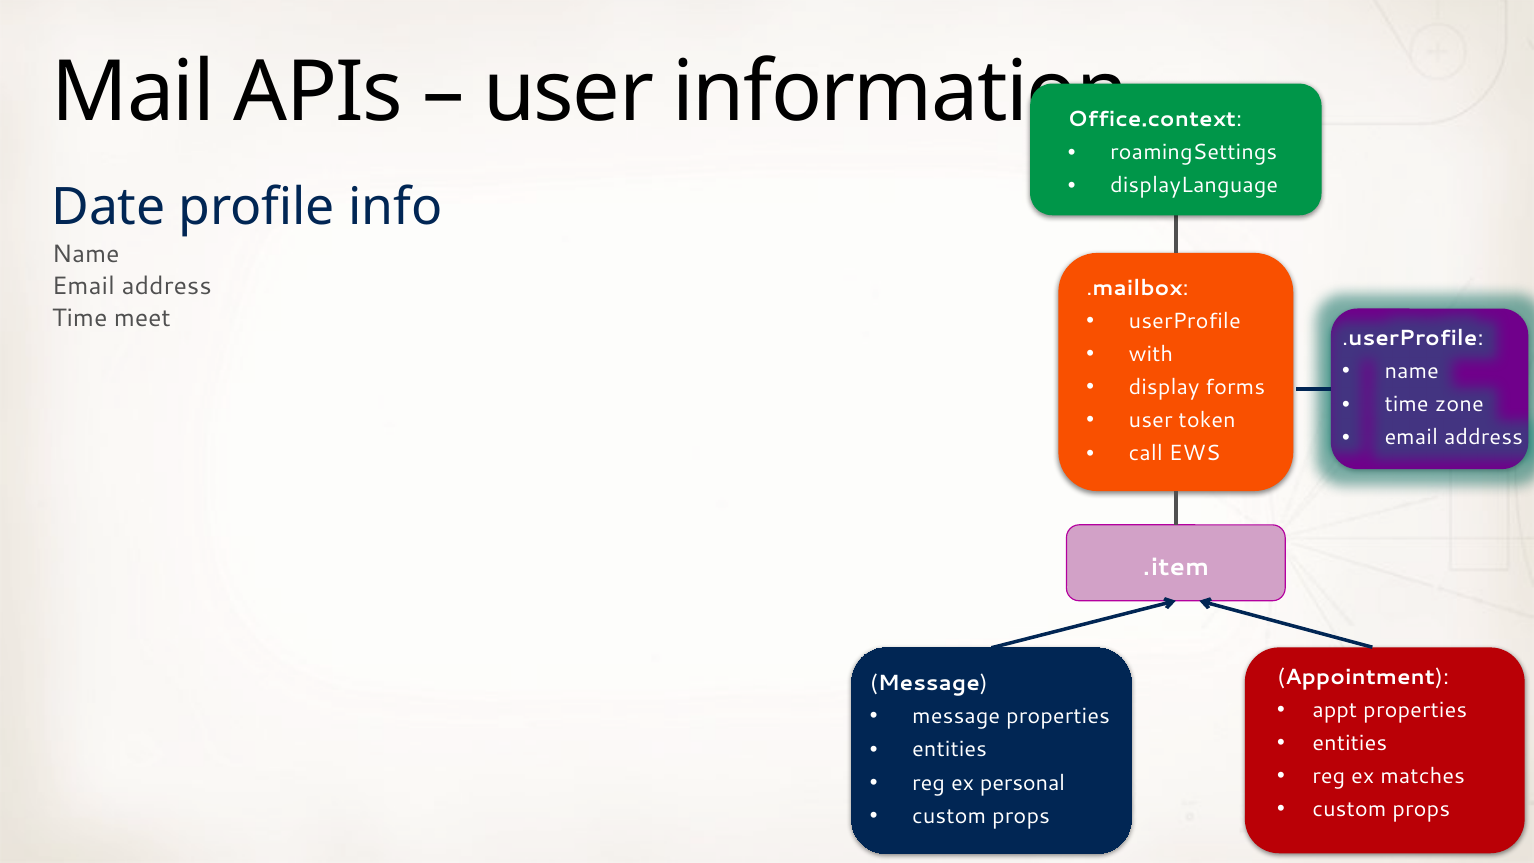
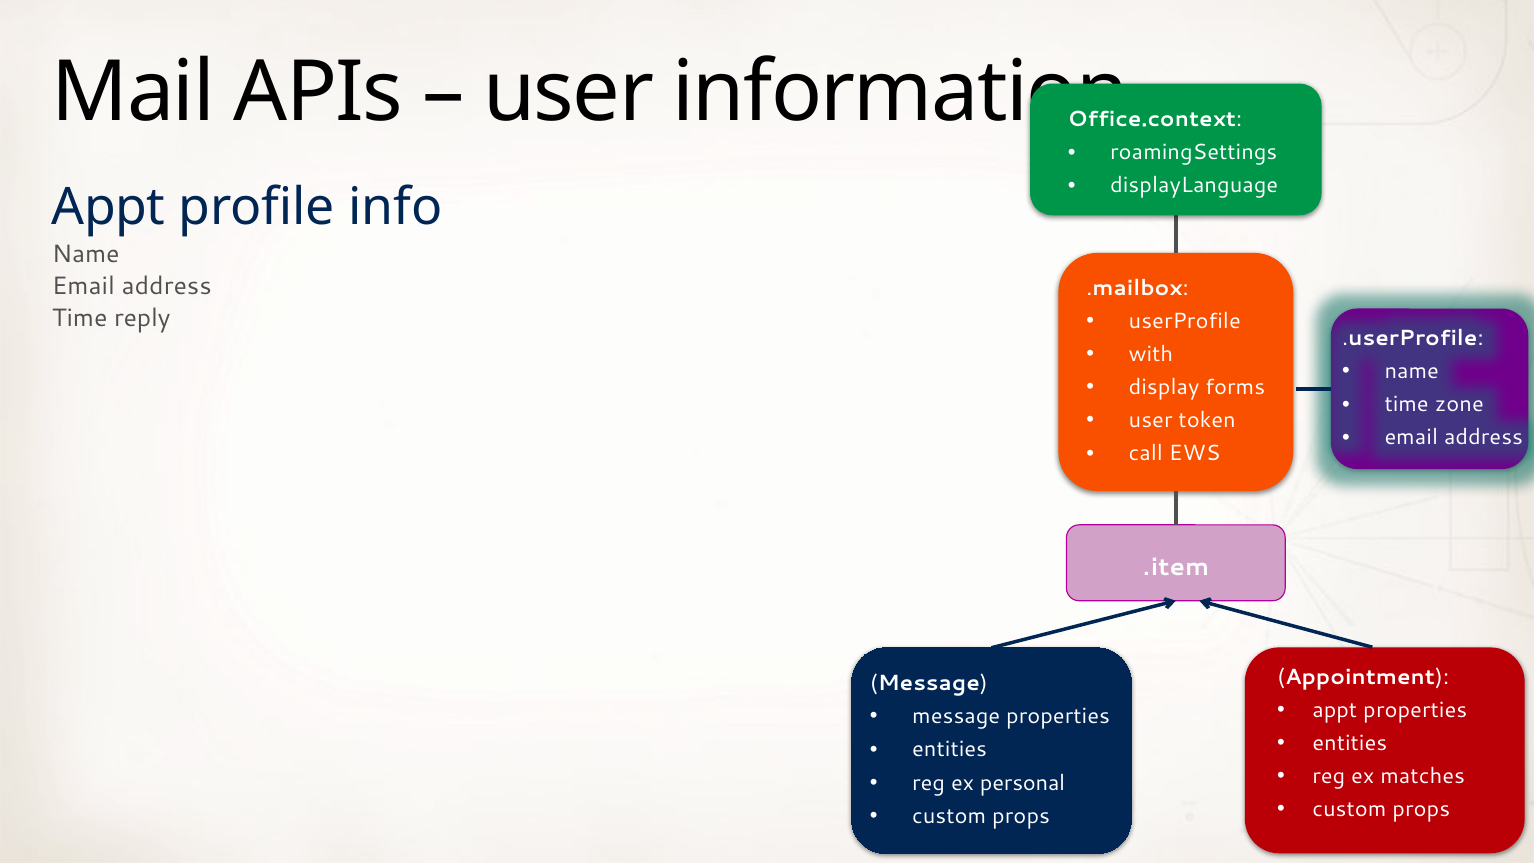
Date at (109, 207): Date -> Appt
meet: meet -> reply
